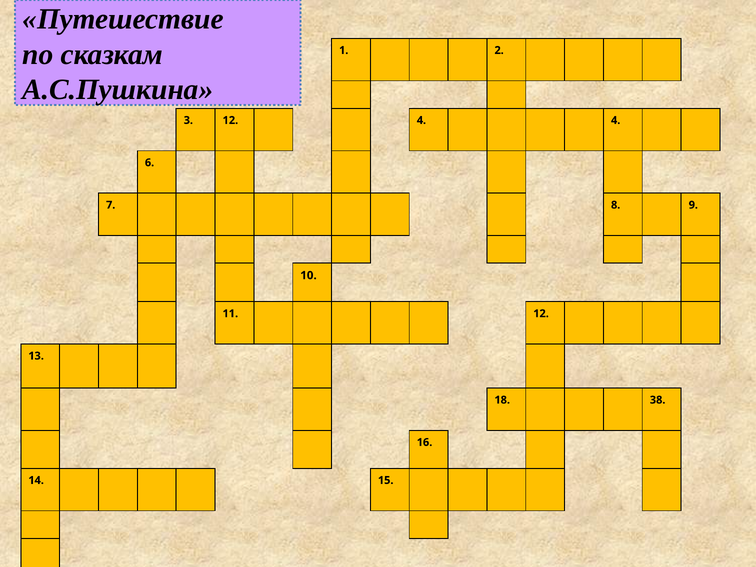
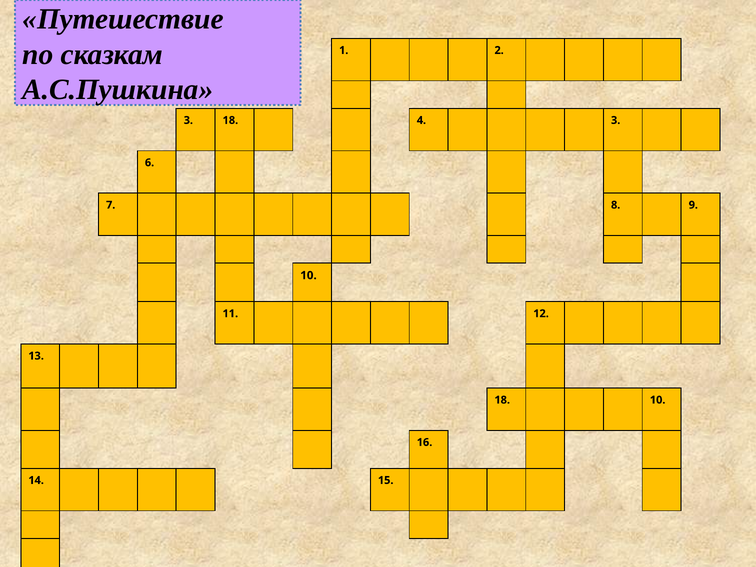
3 12: 12 -> 18
4 4: 4 -> 3
18 38: 38 -> 10
